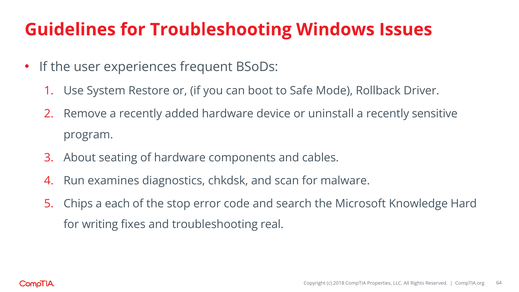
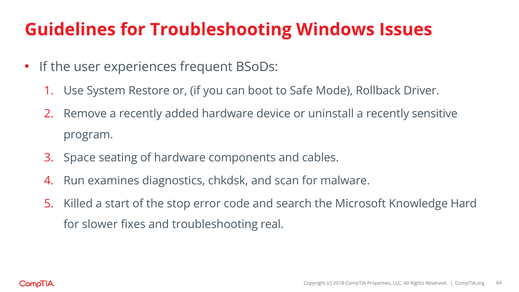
About: About -> Space
Chips: Chips -> Killed
each: each -> start
writing: writing -> slower
